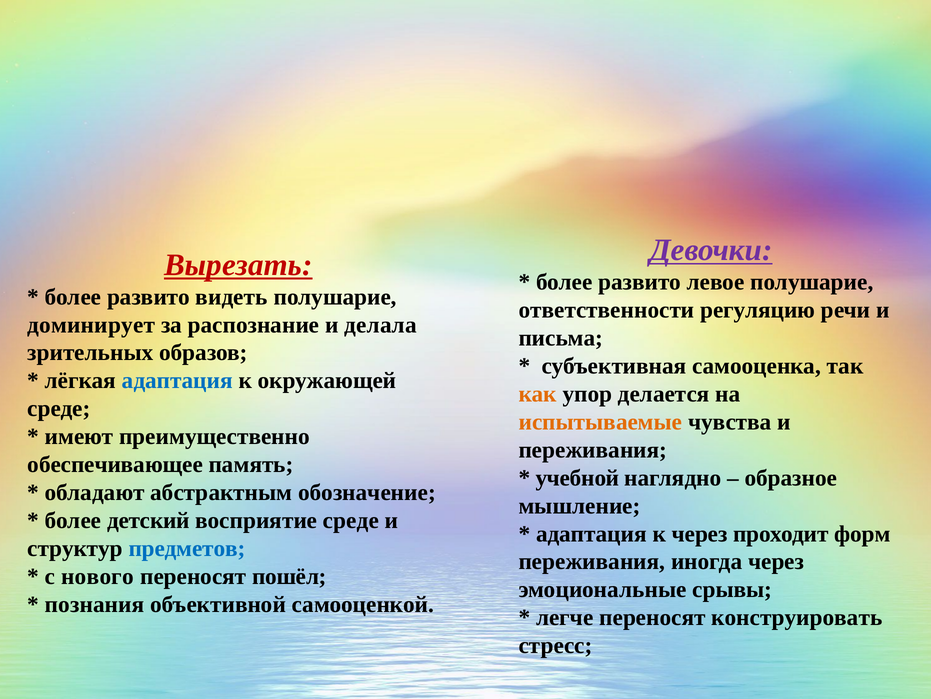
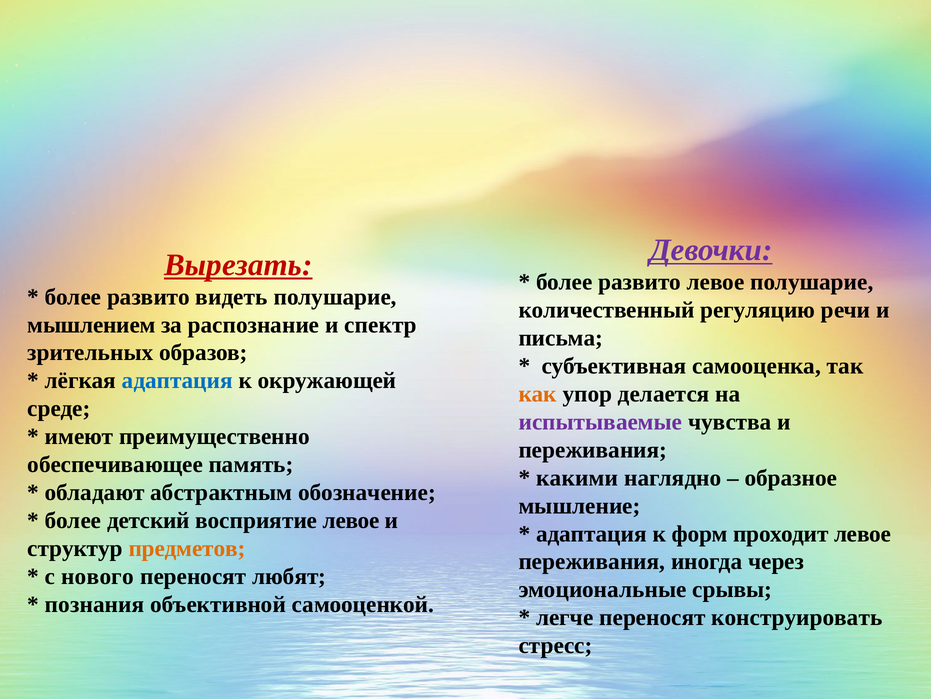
ответственности: ответственности -> количественный
доминирует: доминирует -> мышлением
делала: делала -> спектр
испытываемые colour: orange -> purple
учебной: учебной -> какими
восприятие среде: среде -> левое
к через: через -> форм
проходит форм: форм -> левое
предметов colour: blue -> orange
пошёл: пошёл -> любят
